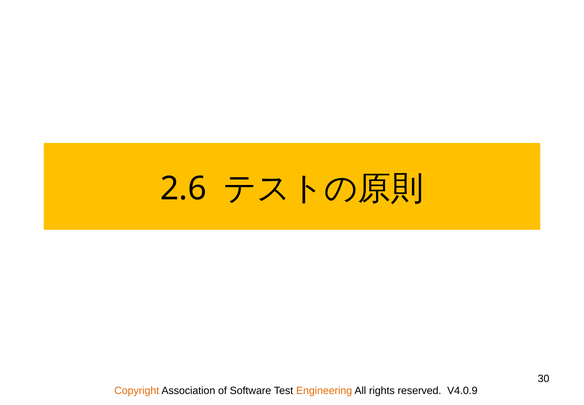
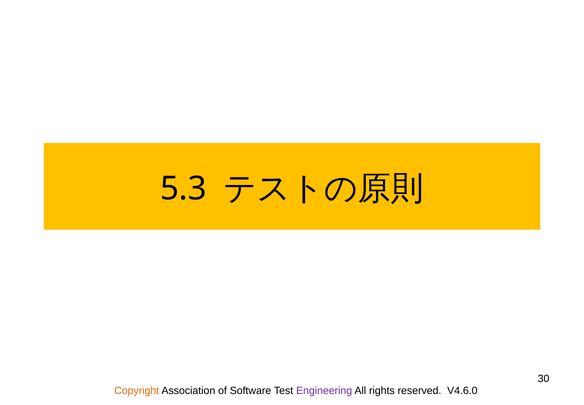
2.6: 2.6 -> 5.3
Engineering colour: orange -> purple
V4.0.9: V4.0.9 -> V4.6.0
